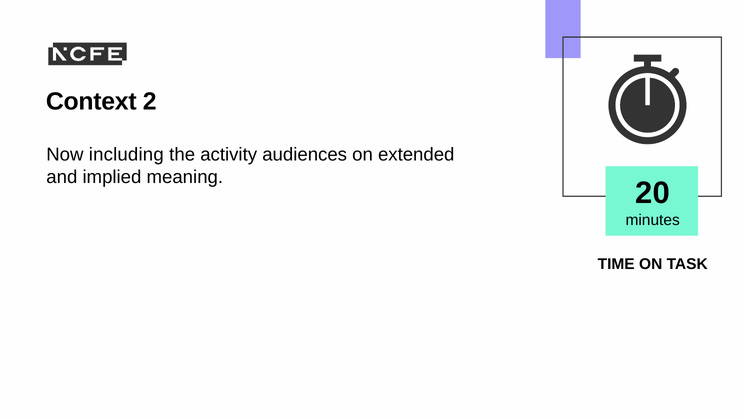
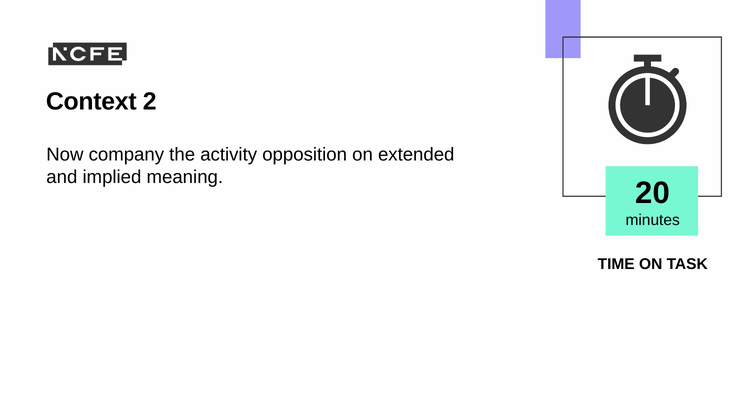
including: including -> company
audiences: audiences -> opposition
